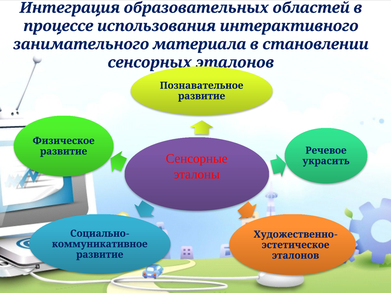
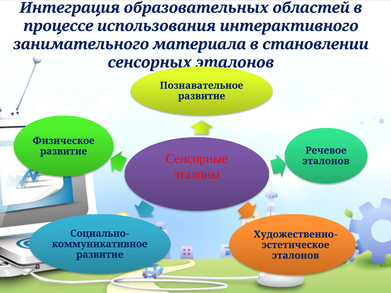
украсить at (326, 161): украсить -> эталонов
